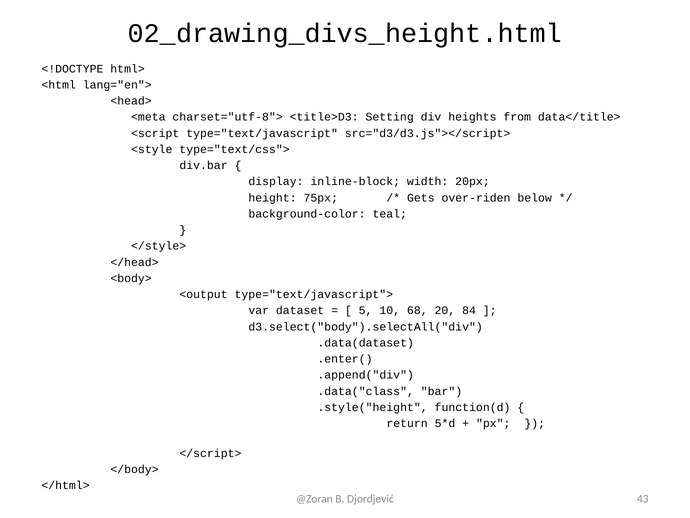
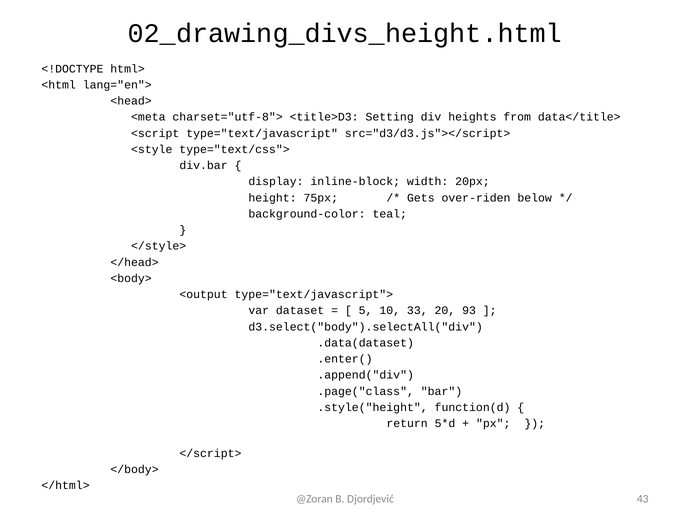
68: 68 -> 33
84: 84 -> 93
.data("class: .data("class -> .page("class
